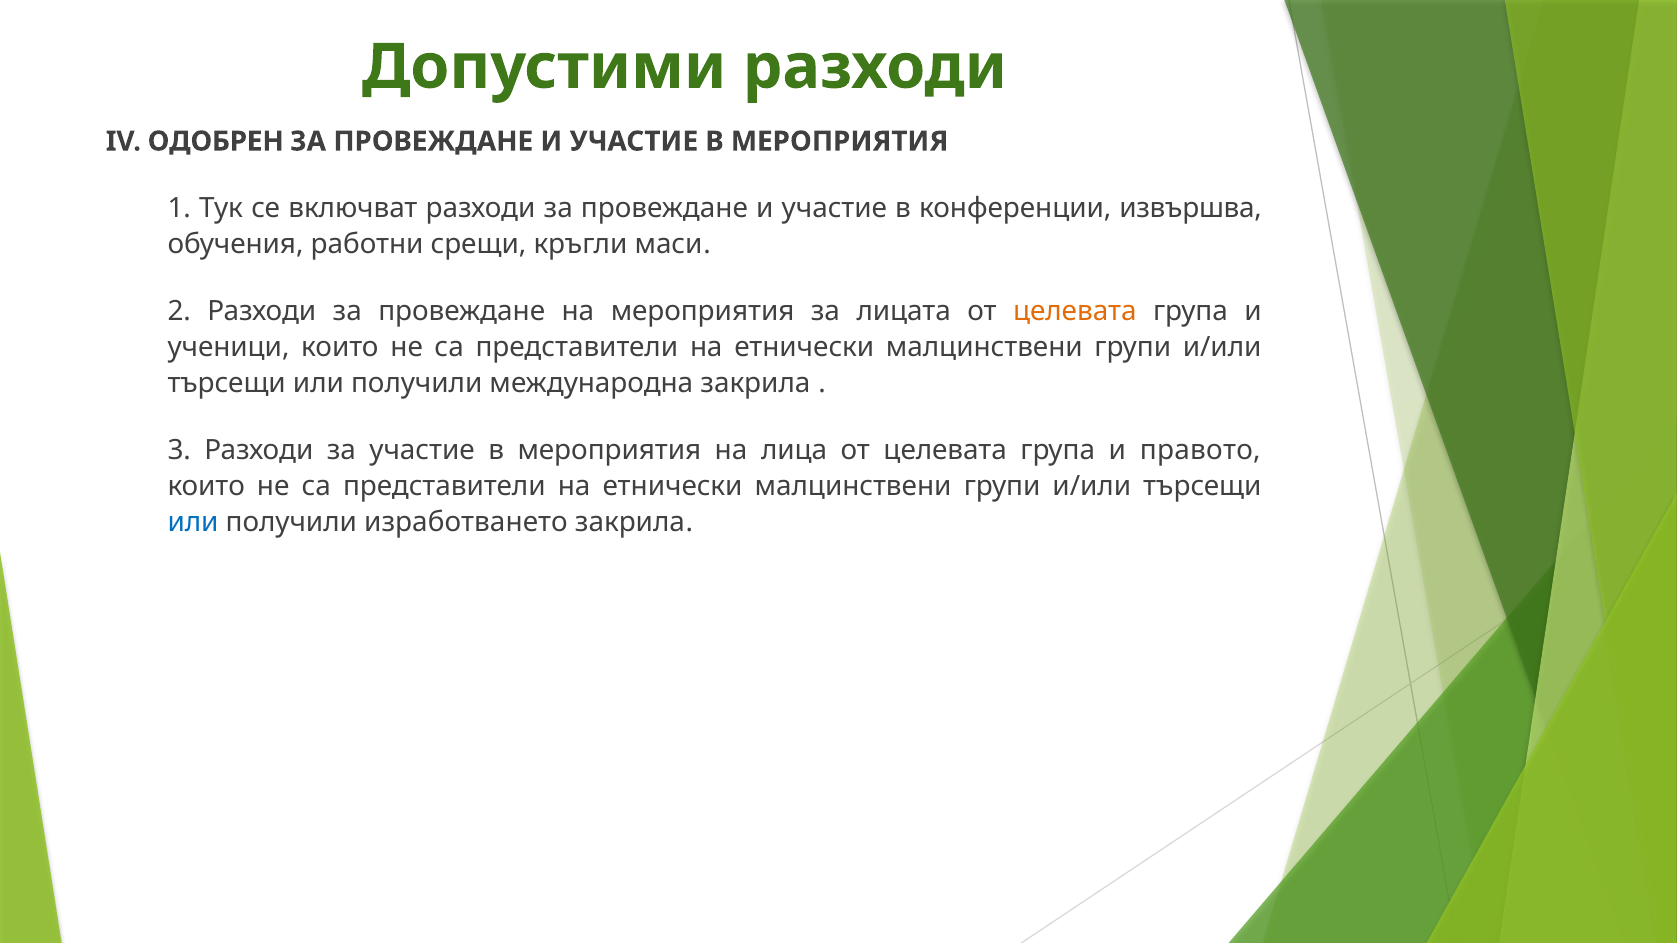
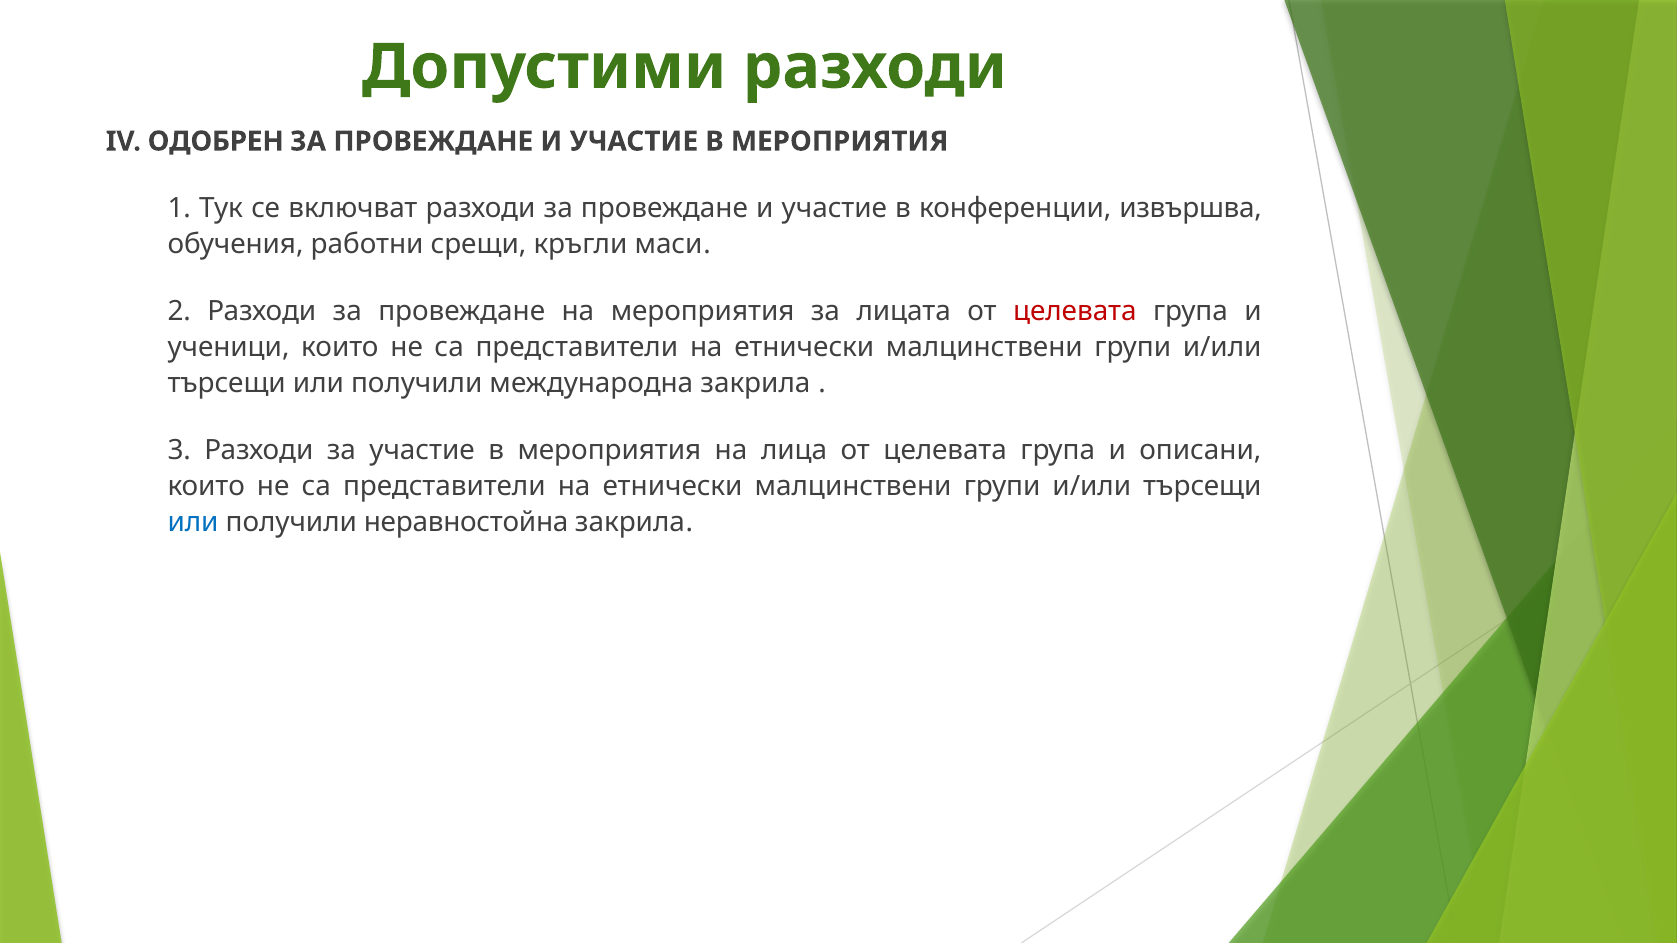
целевата at (1075, 312) colour: orange -> red
правото: правото -> описани
изработването: изработването -> неравностойна
